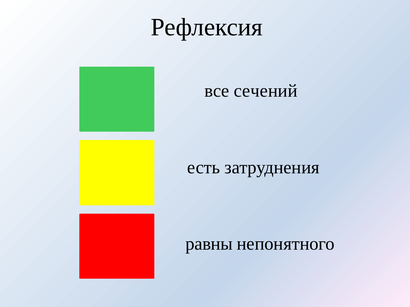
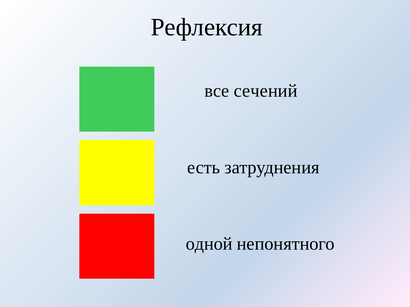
равны: равны -> одной
